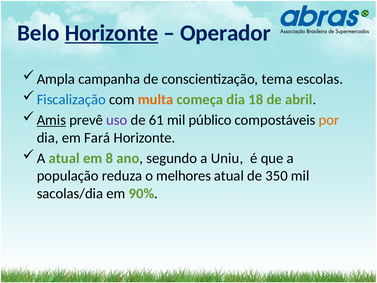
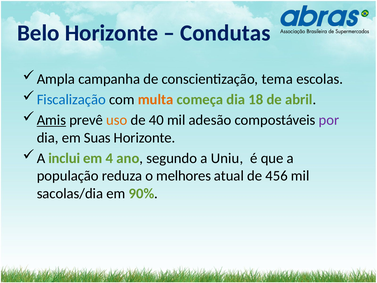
Horizonte at (112, 33) underline: present -> none
Operador: Operador -> Condutas
uso colour: purple -> orange
61: 61 -> 40
público: público -> adesão
por colour: orange -> purple
Fará: Fará -> Suas
A atual: atual -> inclui
8: 8 -> 4
350: 350 -> 456
